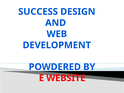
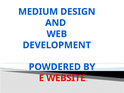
SUCCESS: SUCCESS -> MEDIUM
